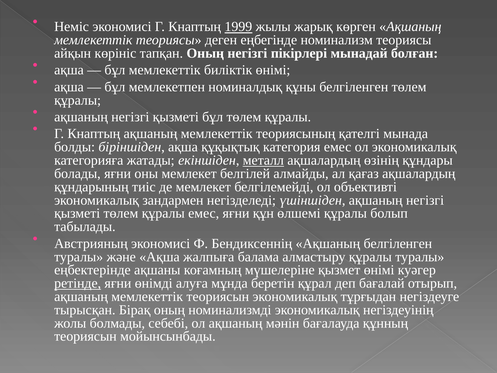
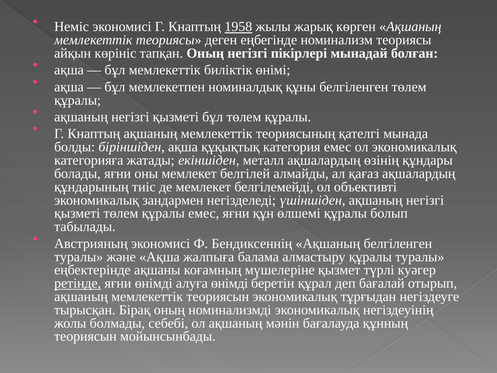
1999: 1999 -> 1958
металл underline: present -> none
қызмет өнімі: өнімі -> түрлі
алуға мұнда: мұнда -> өнімді
